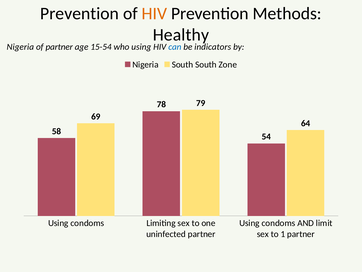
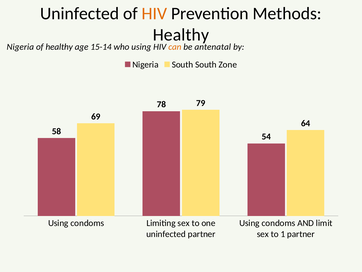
Prevention at (80, 14): Prevention -> Uninfected
of partner: partner -> healthy
15-54: 15-54 -> 15-14
can colour: blue -> orange
indicators: indicators -> antenatal
